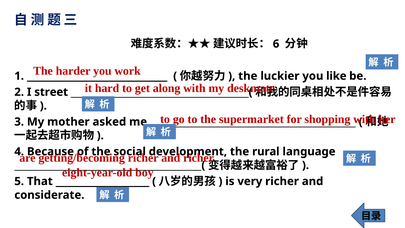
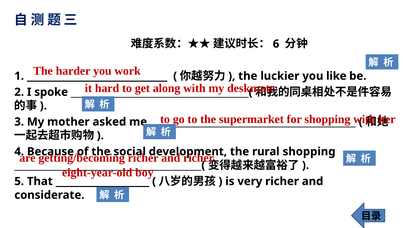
street: street -> spoke
rural language: language -> shopping
